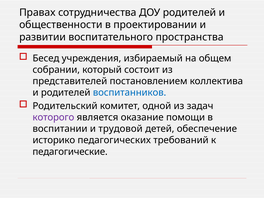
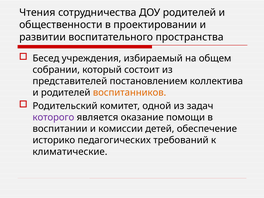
Правах: Правах -> Чтения
воспитанников colour: blue -> orange
трудовой: трудовой -> комиссии
педагогические: педагогические -> климатические
